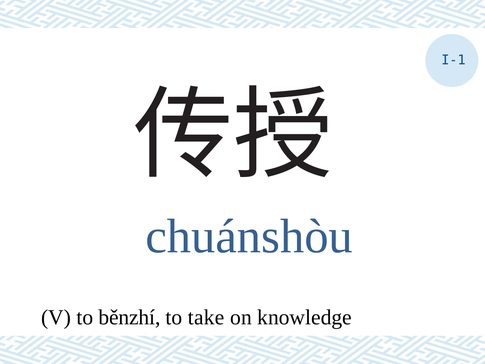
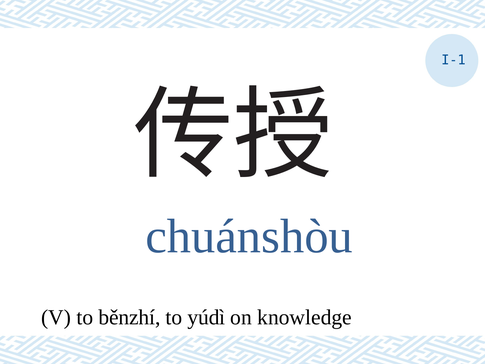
take: take -> yúdì
